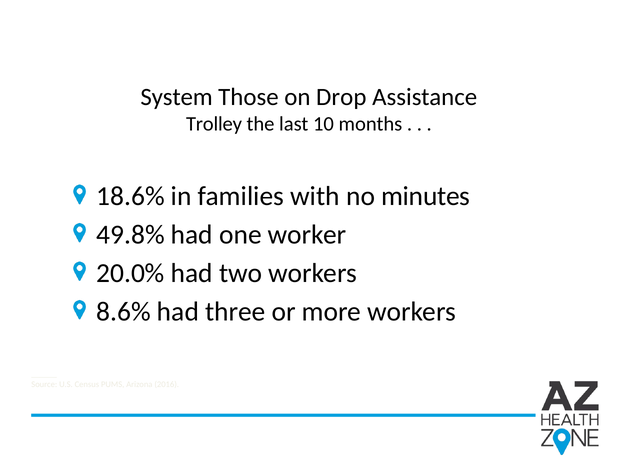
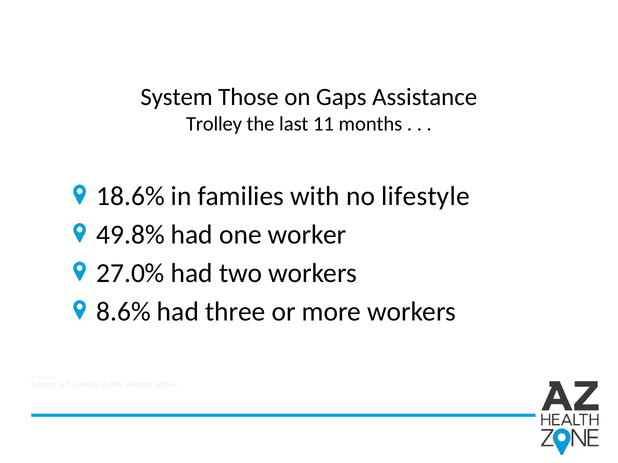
Drop: Drop -> Gaps
10: 10 -> 11
minutes: minutes -> lifestyle
20.0%: 20.0% -> 27.0%
